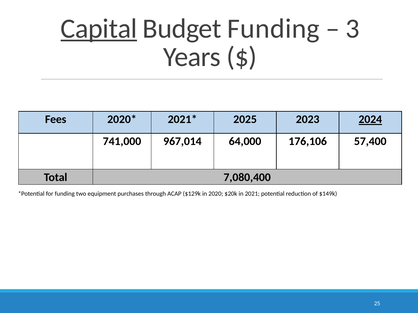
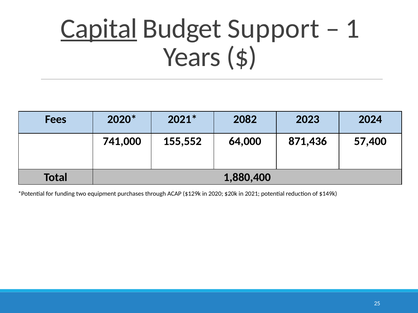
Budget Funding: Funding -> Support
3: 3 -> 1
2025: 2025 -> 2082
2024 underline: present -> none
967,014: 967,014 -> 155,552
176,106: 176,106 -> 871,436
7,080,400: 7,080,400 -> 1,880,400
